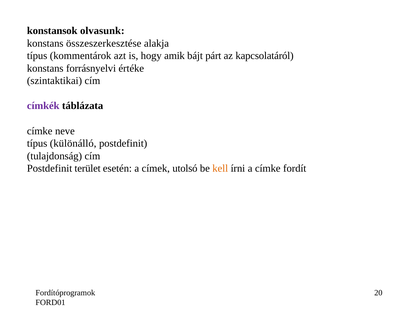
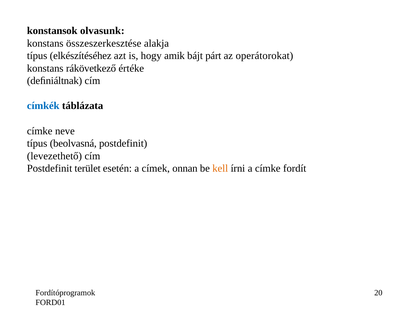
kommentárok: kommentárok -> elkészítéséhez
kapcsolatáról: kapcsolatáról -> operátorokat
forrásnyelvi: forrásnyelvi -> rákövetkező
szintaktikai: szintaktikai -> deﬁniáltnak
címkék colour: purple -> blue
különálló: különálló -> beolvasná
tulajdonság: tulajdonság -> levezethető
utolsó: utolsó -> onnan
